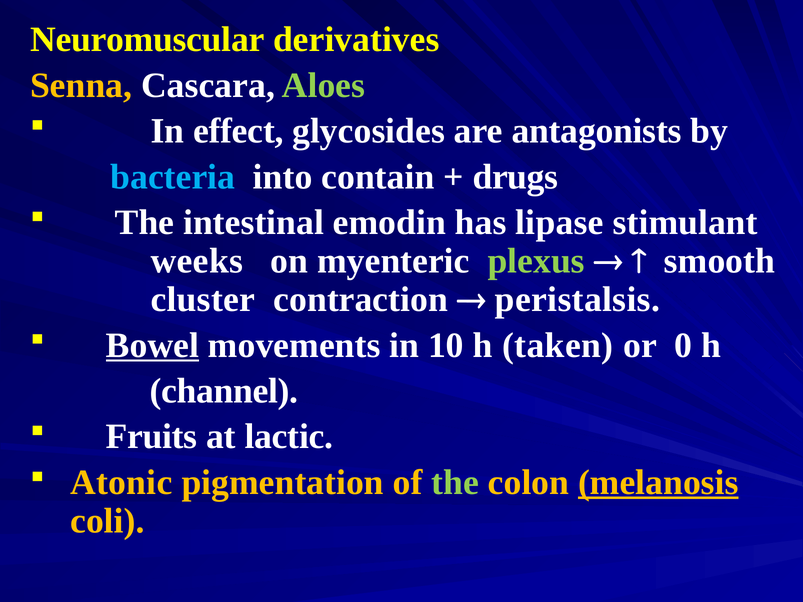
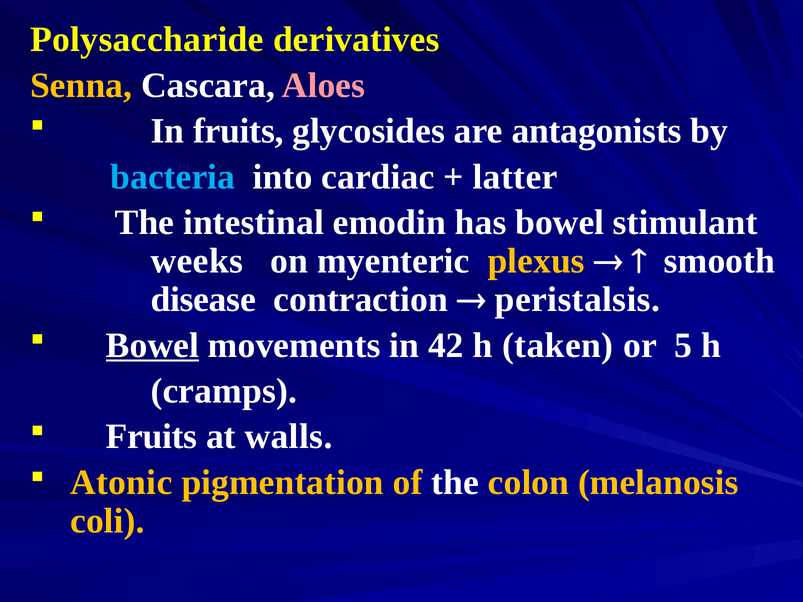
Neuromuscular: Neuromuscular -> Polysaccharide
Aloes colour: light green -> pink
In effect: effect -> fruits
contain: contain -> cardiac
drugs: drugs -> latter
has lipase: lipase -> bowel
plexus colour: light green -> yellow
cluster: cluster -> disease
10: 10 -> 42
0: 0 -> 5
channel: channel -> cramps
lactic: lactic -> walls
the at (455, 483) colour: light green -> white
melanosis underline: present -> none
